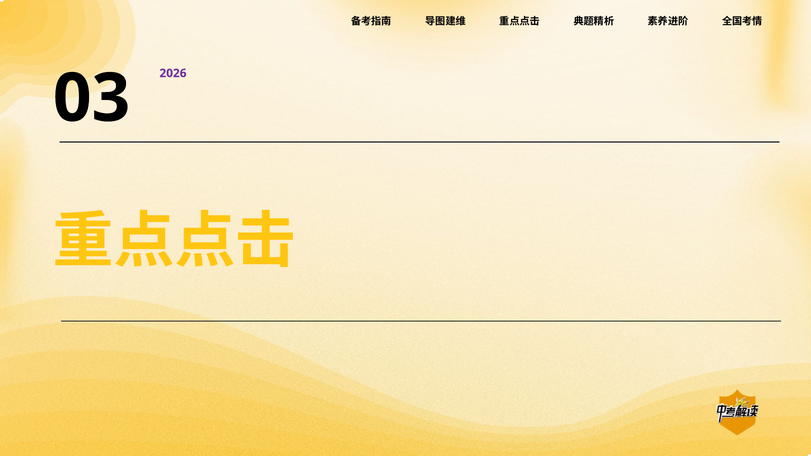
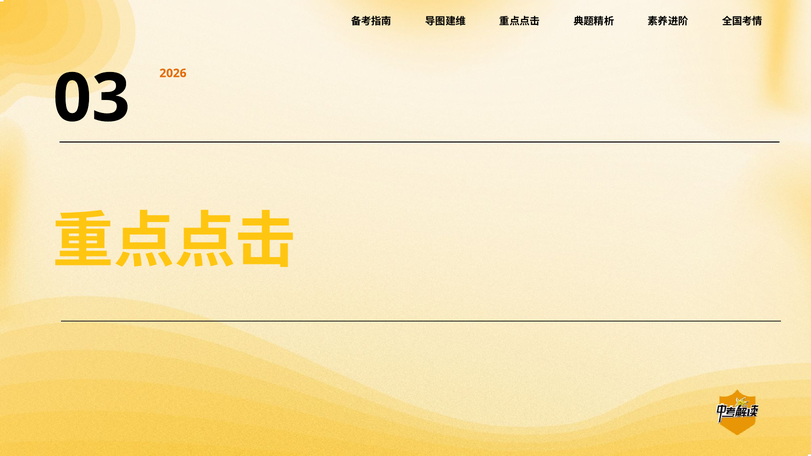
2026 colour: purple -> orange
